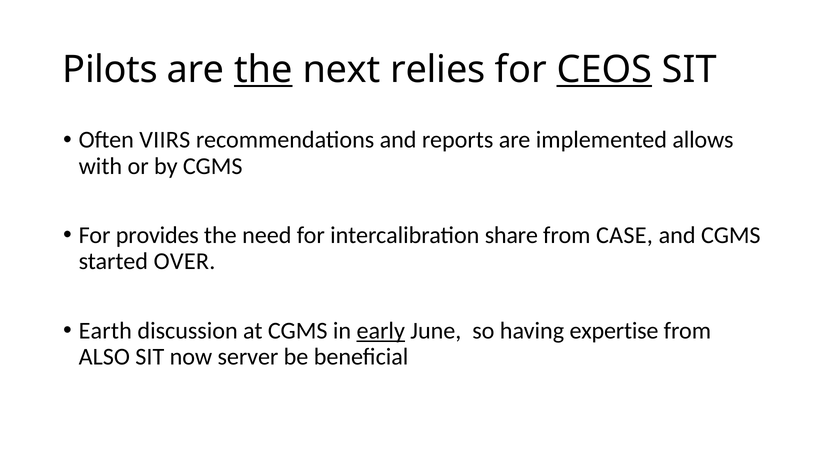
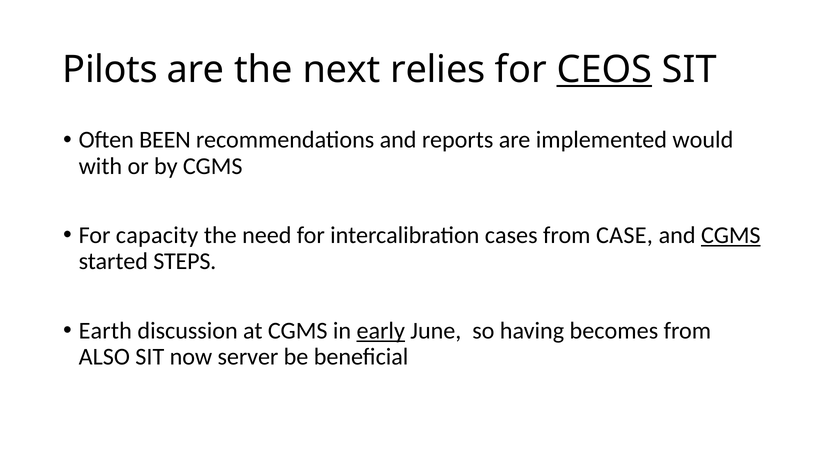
the at (263, 70) underline: present -> none
VIIRS: VIIRS -> BEEN
allows: allows -> would
provides: provides -> capacity
share: share -> cases
CGMS at (731, 235) underline: none -> present
OVER: OVER -> STEPS
expertise: expertise -> becomes
